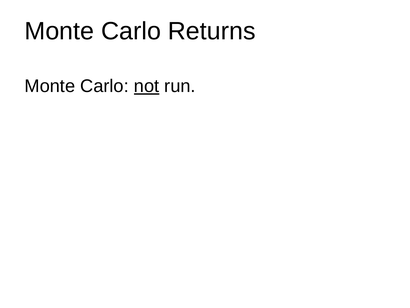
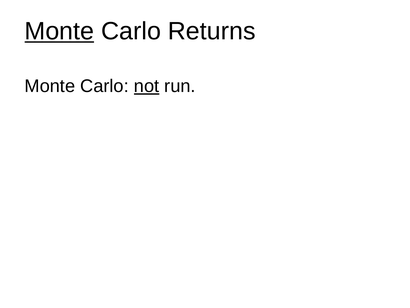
Monte at (59, 31) underline: none -> present
